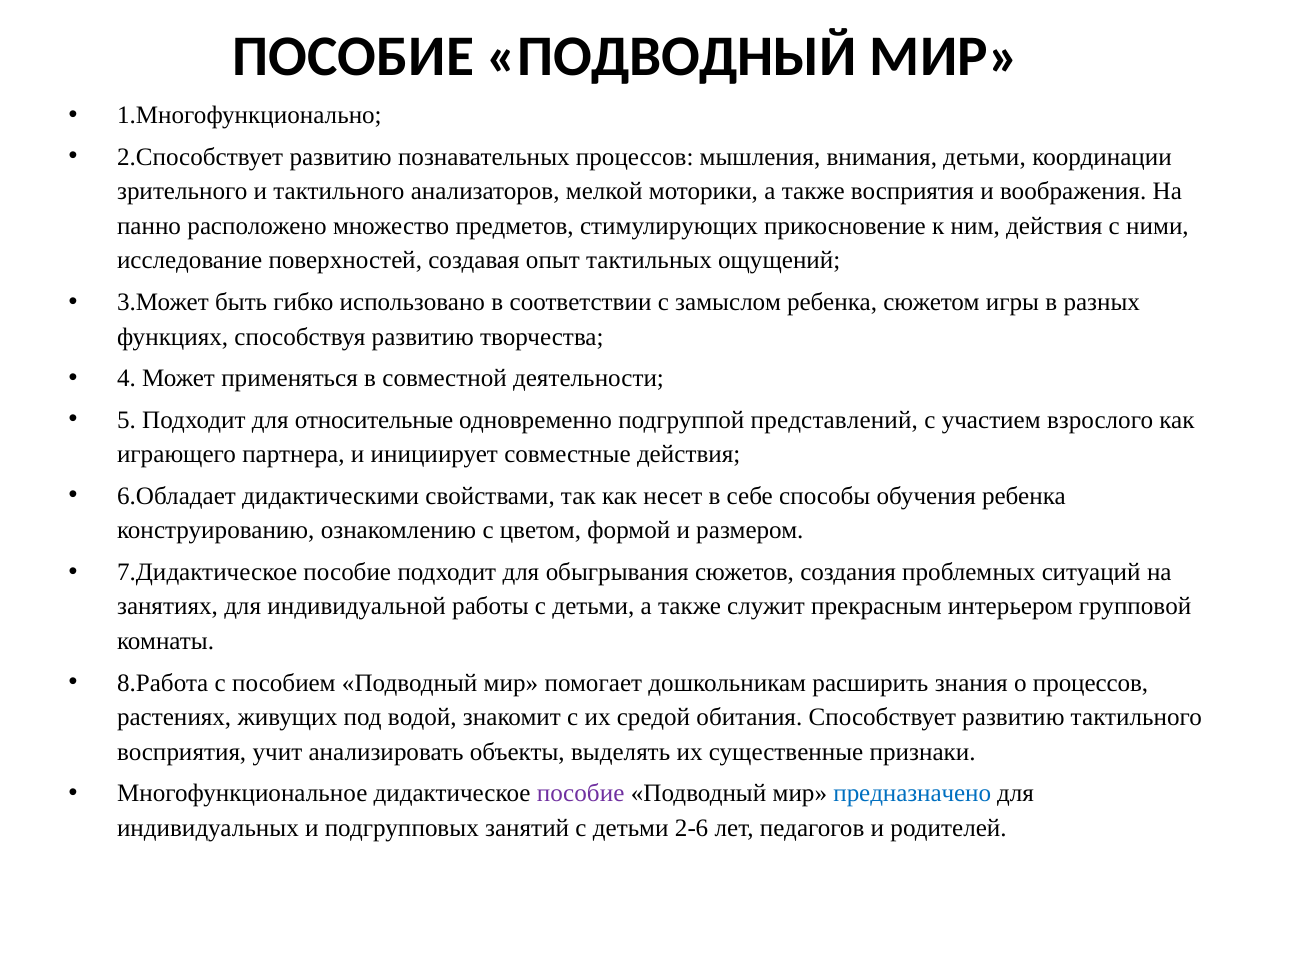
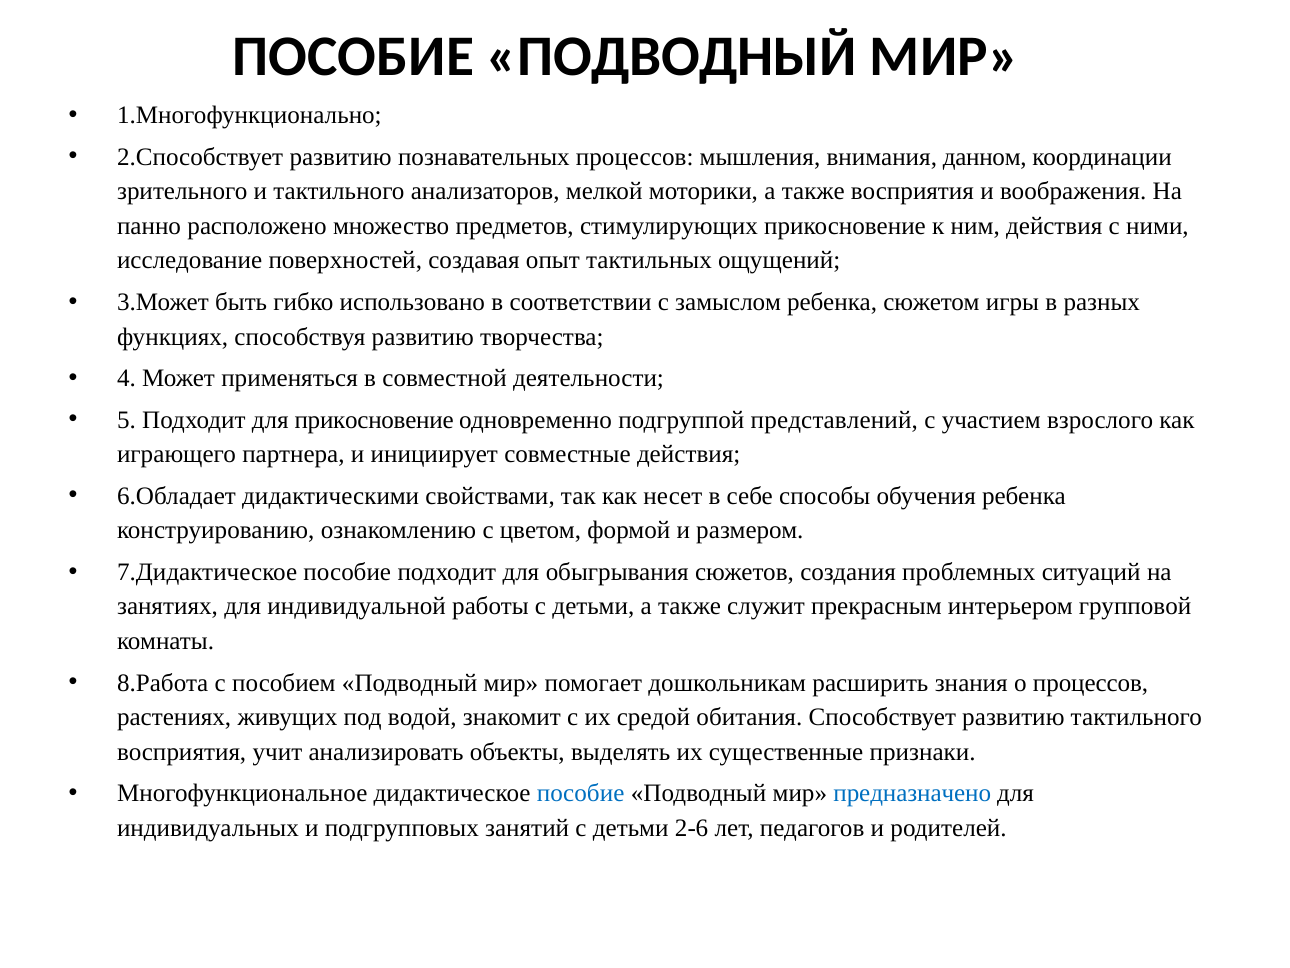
внимания детьми: детьми -> данном
для относительные: относительные -> прикосновение
пособие at (581, 793) colour: purple -> blue
